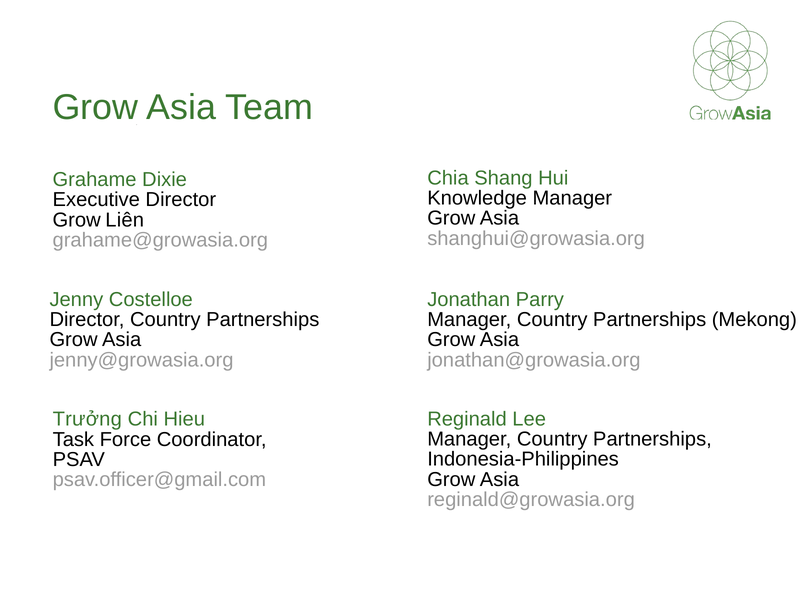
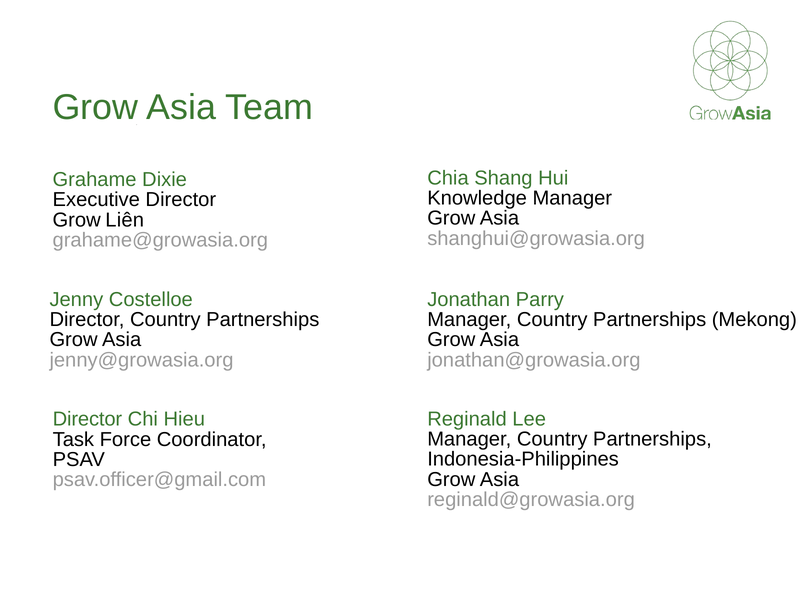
Trưởng at (87, 419): Trưởng -> Director
